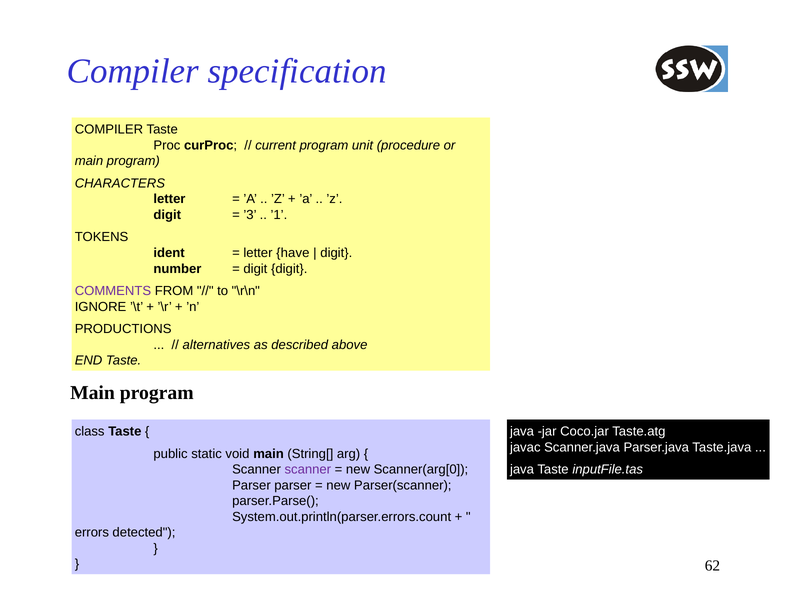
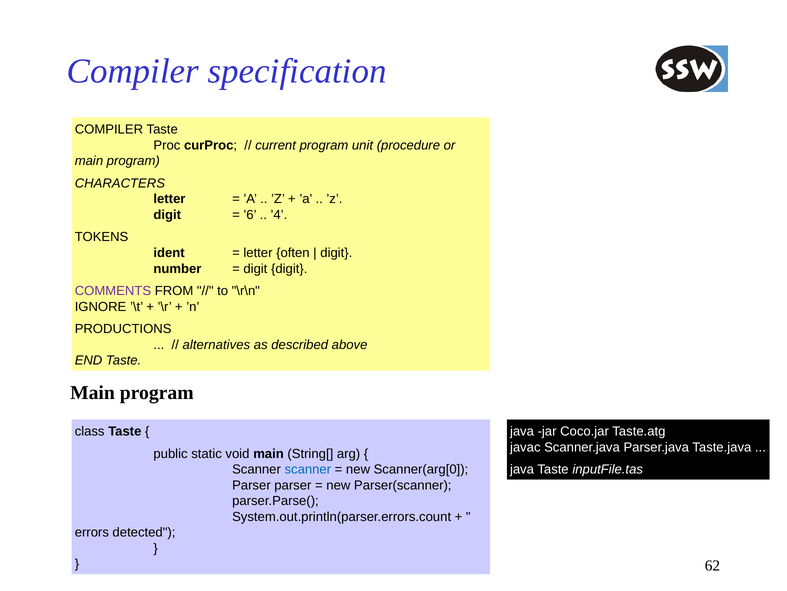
’3: ’3 -> ’6
’1: ’1 -> ’4
have: have -> often
scanner at (308, 469) colour: purple -> blue
